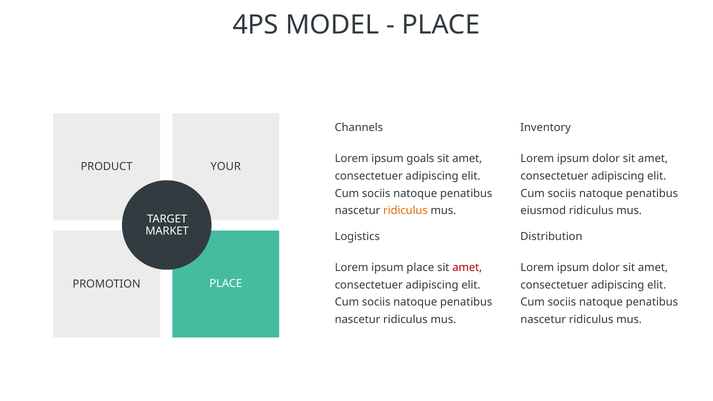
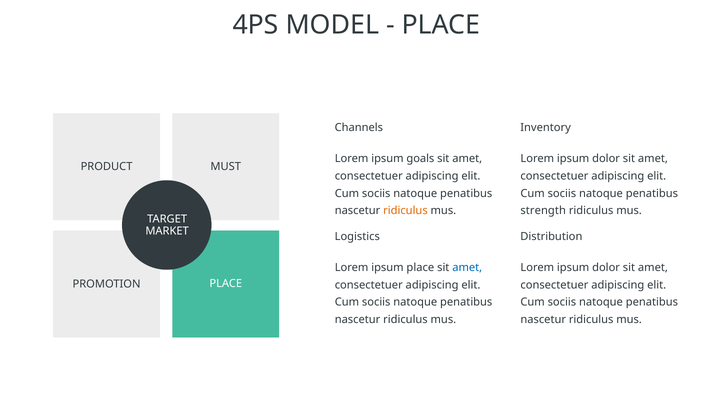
YOUR: YOUR -> MUST
eiusmod: eiusmod -> strength
amet at (467, 268) colour: red -> blue
